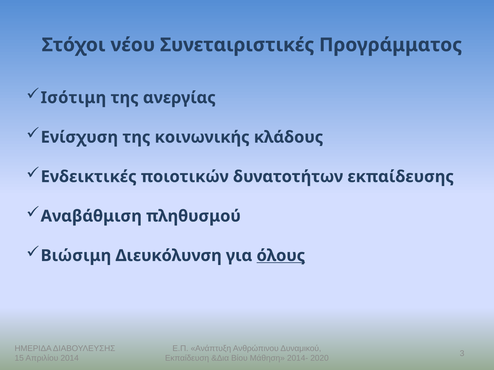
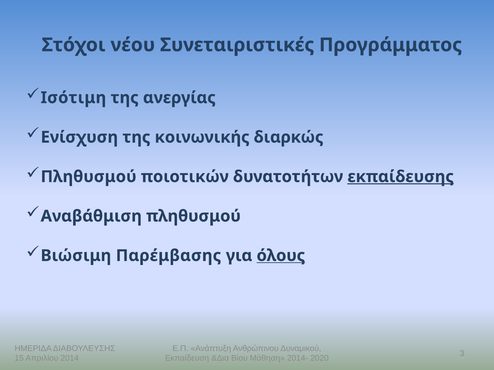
κλάδους: κλάδους -> διαρκώς
Ενδεικτικές at (89, 177): Ενδεικτικές -> Πληθυσμού
εκπαίδευσης underline: none -> present
Διευκόλυνση: Διευκόλυνση -> Παρέμβασης
